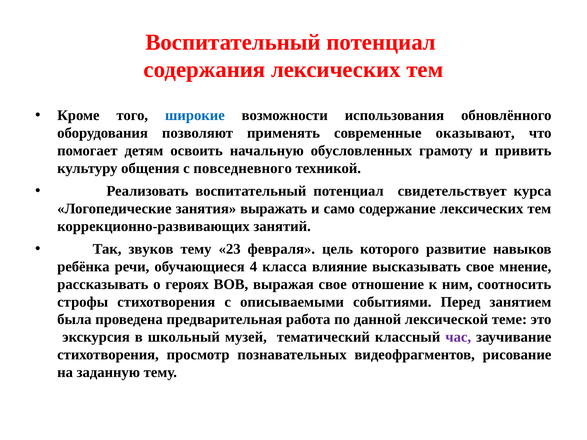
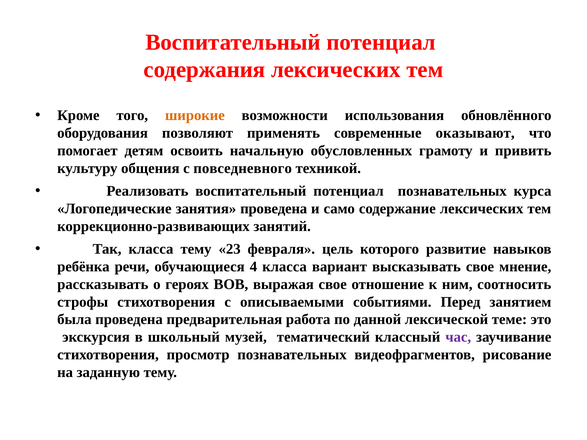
широкие colour: blue -> orange
потенциал свидетельствует: свидетельствует -> познавательных
занятия выражать: выражать -> проведена
Так звуков: звуков -> класса
влияние: влияние -> вариант
